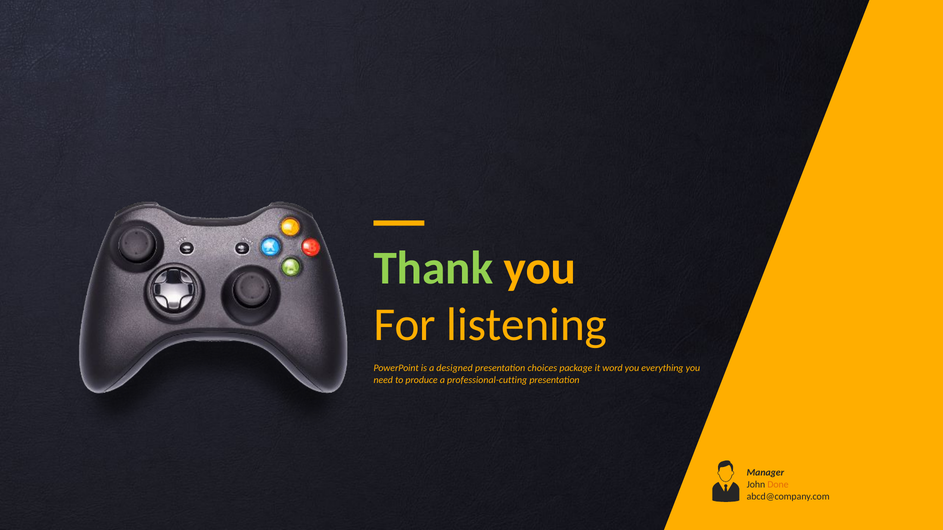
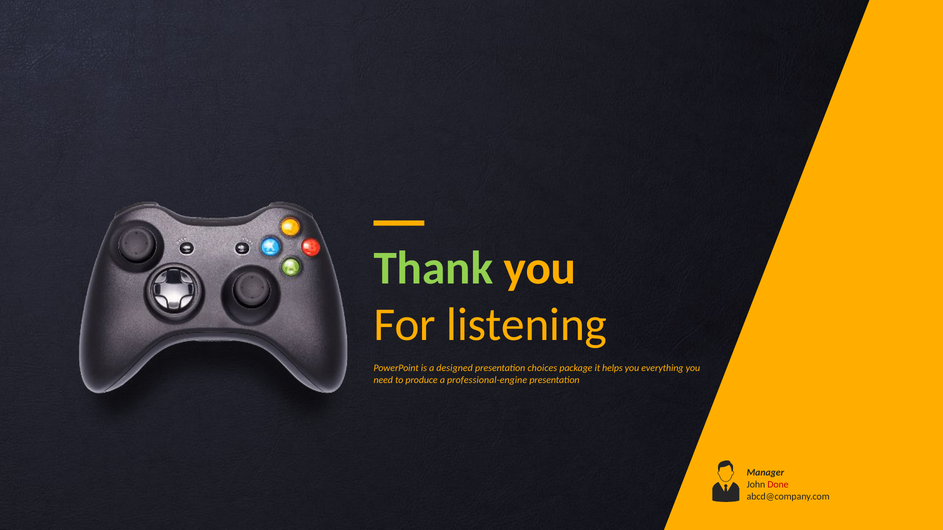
word: word -> helps
professional-cutting: professional-cutting -> professional-engine
Done colour: orange -> red
